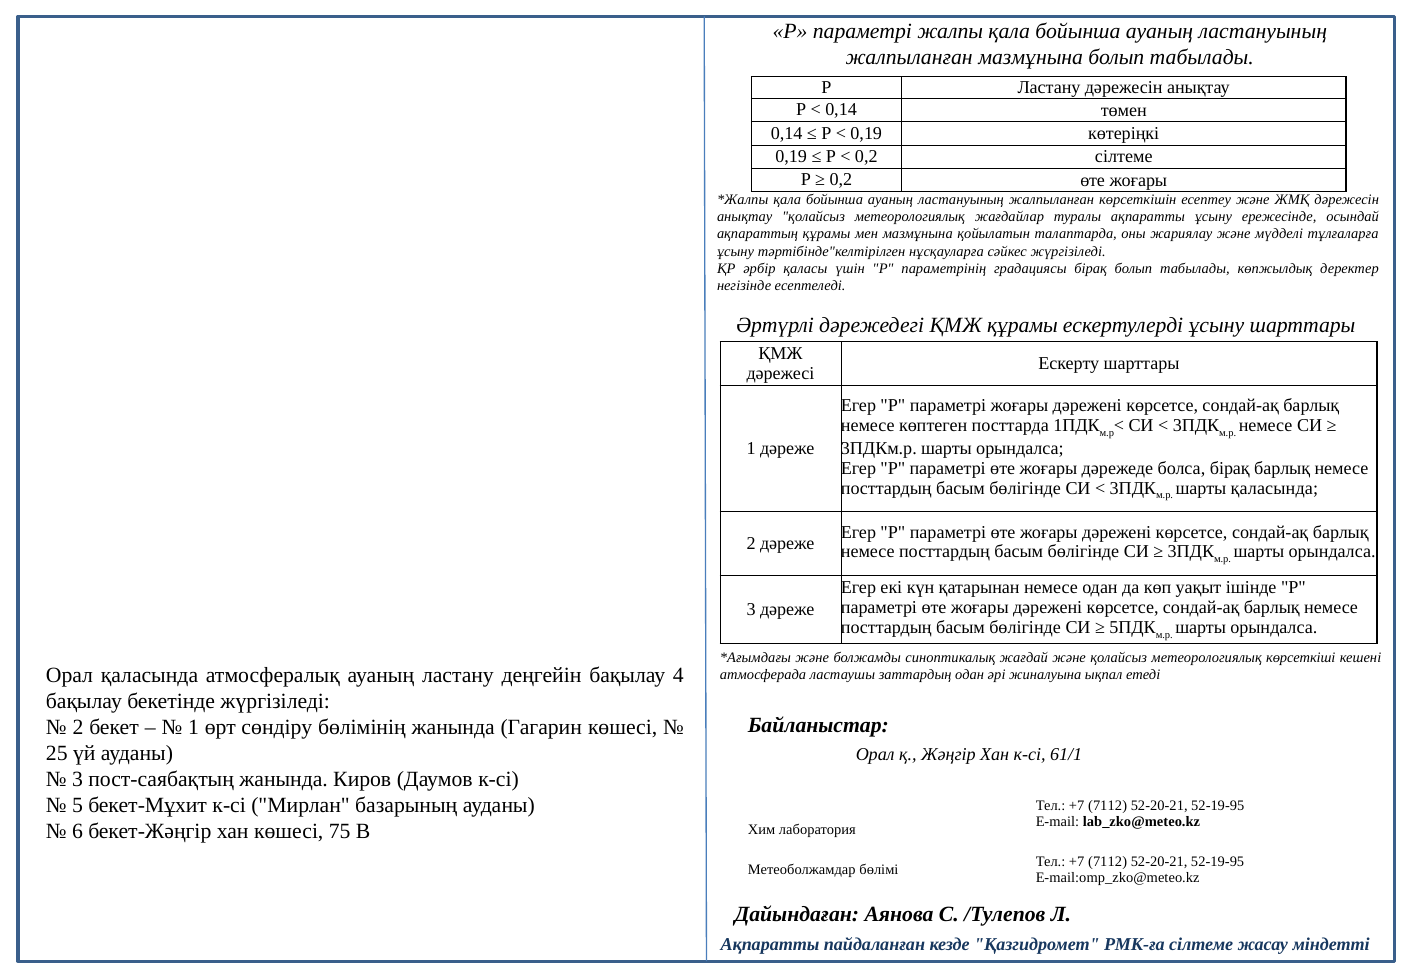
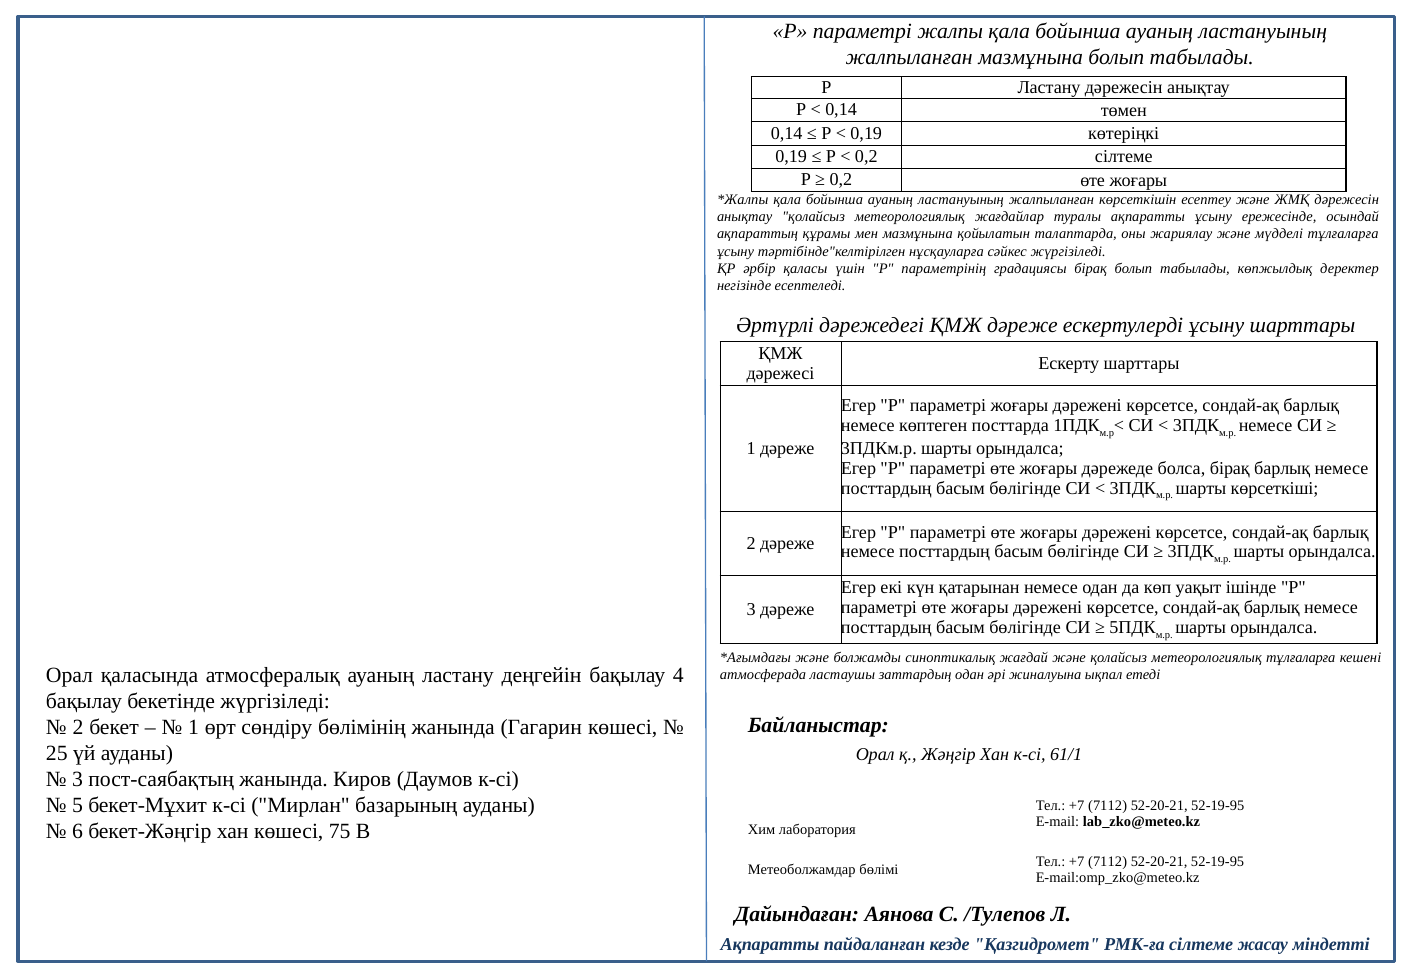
ҚМЖ құрамы: құрамы -> дәреже
шарты қаласында: қаласында -> көрсеткіші
метеорологиялық көрсеткіші: көрсеткіші -> тұлғаларға
